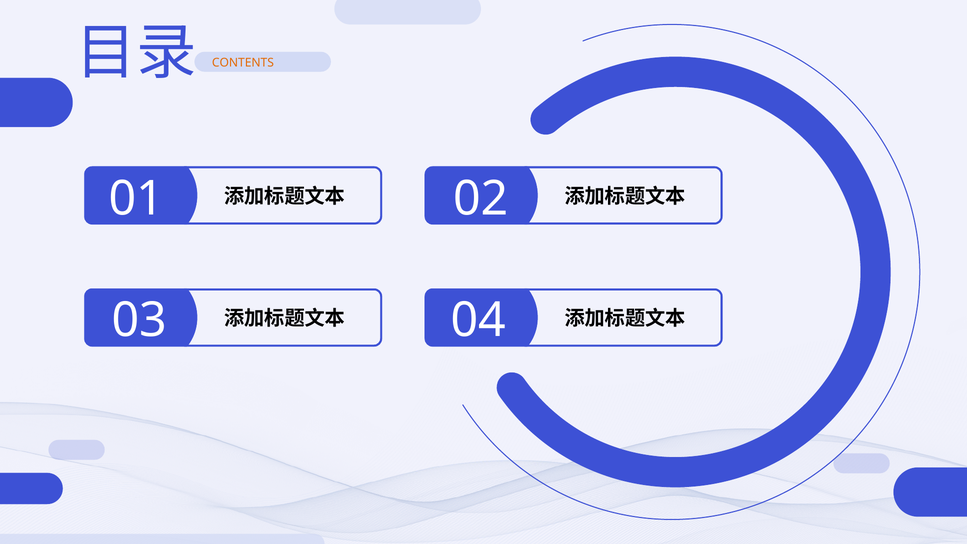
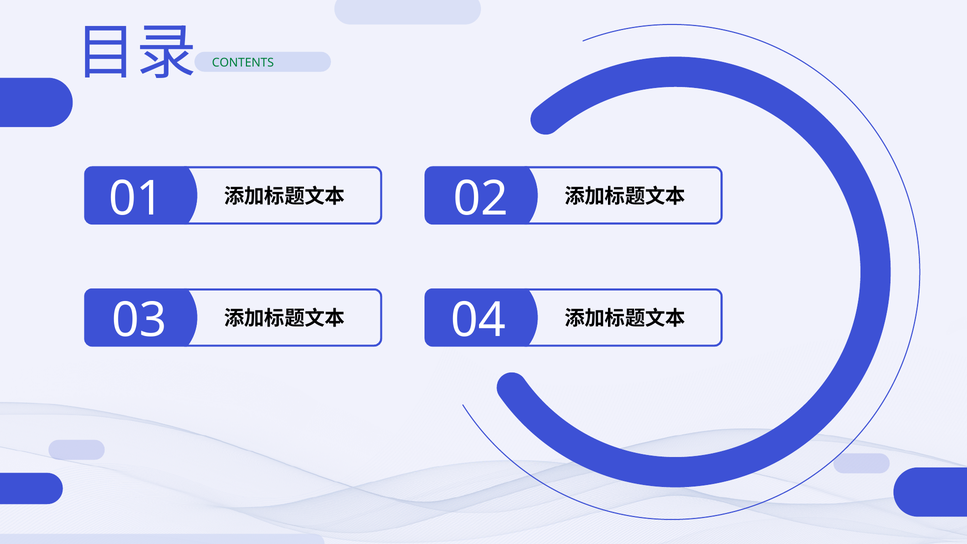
CONTENTS colour: orange -> green
